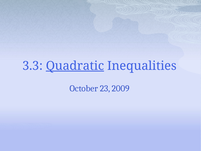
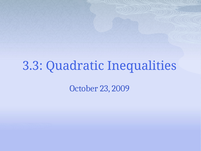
Quadratic underline: present -> none
